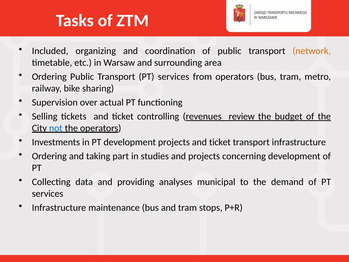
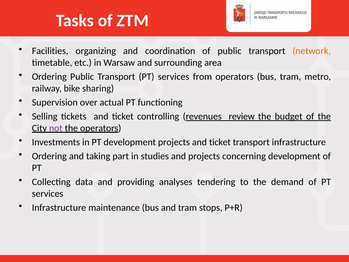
Included: Included -> Facilities
not colour: blue -> purple
municipal: municipal -> tendering
